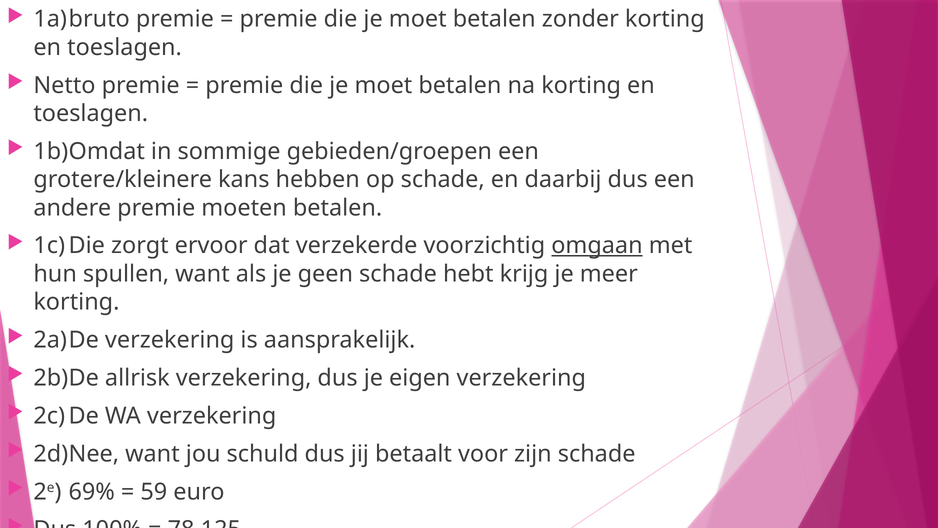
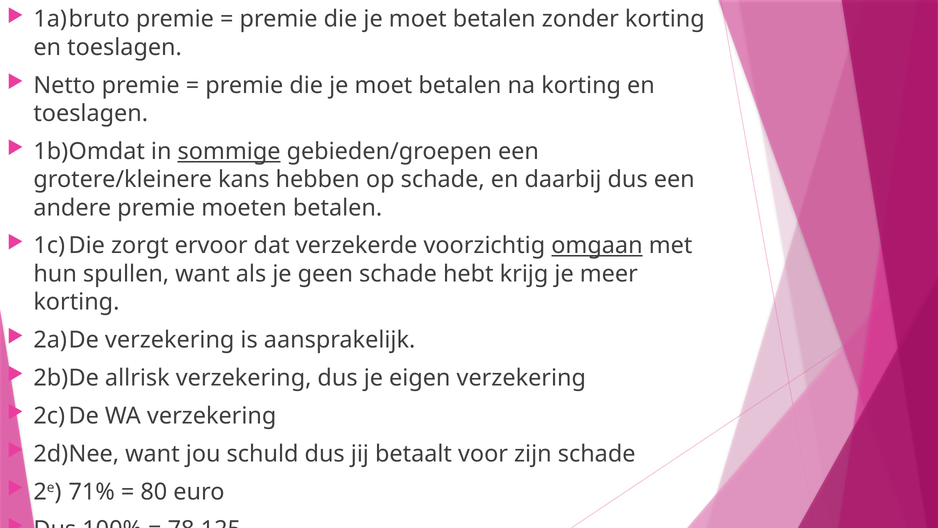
sommige underline: none -> present
69%: 69% -> 71%
59: 59 -> 80
